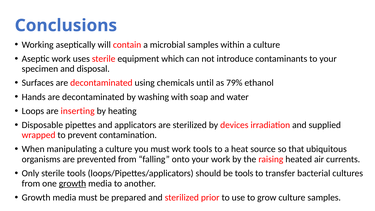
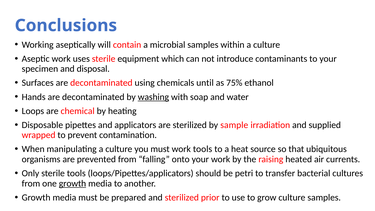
79%: 79% -> 75%
washing underline: none -> present
inserting: inserting -> chemical
devices: devices -> sample
be tools: tools -> petri
